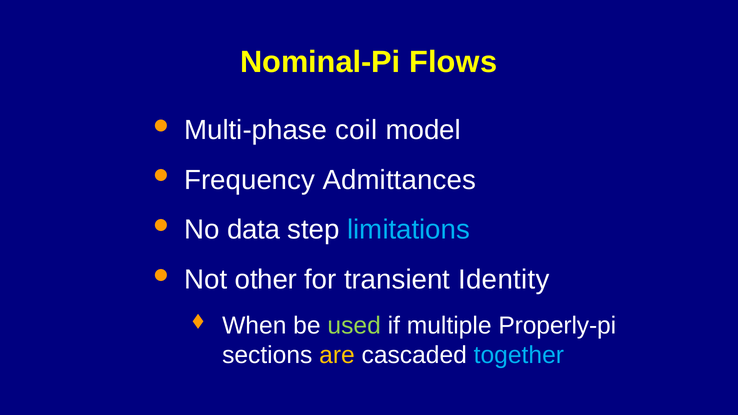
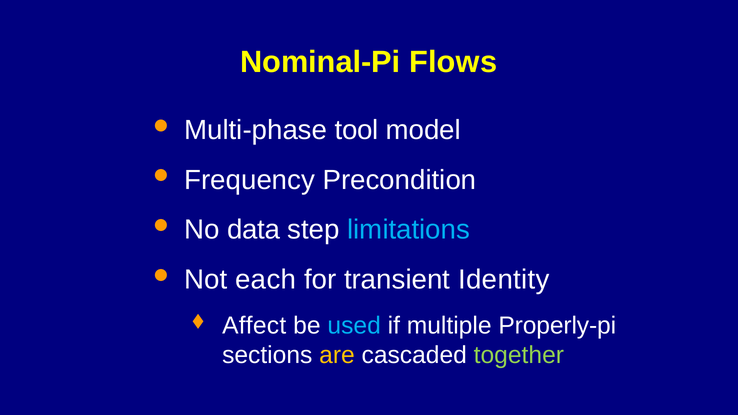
coil: coil -> tool
Admittances: Admittances -> Precondition
other: other -> each
When: When -> Affect
used colour: light green -> light blue
together colour: light blue -> light green
